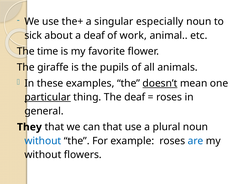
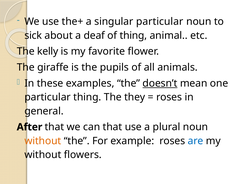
singular especially: especially -> particular
of work: work -> thing
time: time -> kelly
particular at (48, 97) underline: present -> none
The deaf: deaf -> they
They: They -> After
without at (43, 141) colour: blue -> orange
